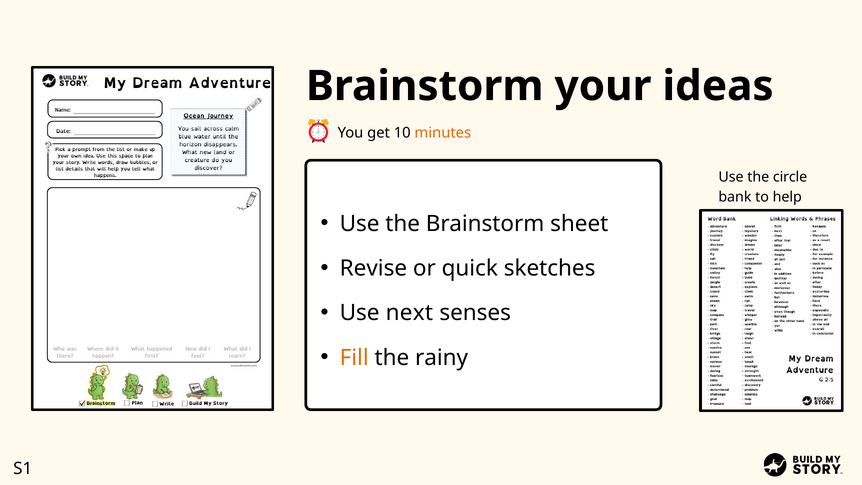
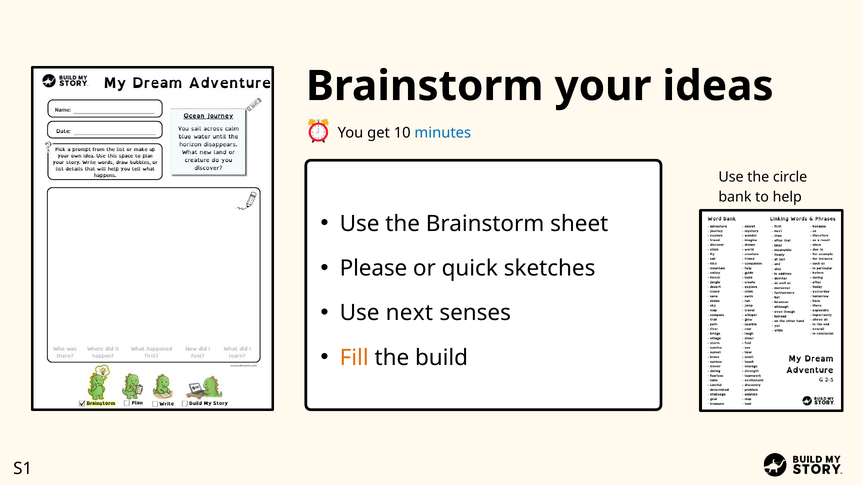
minutes colour: orange -> blue
Revise: Revise -> Please
rainy: rainy -> build
